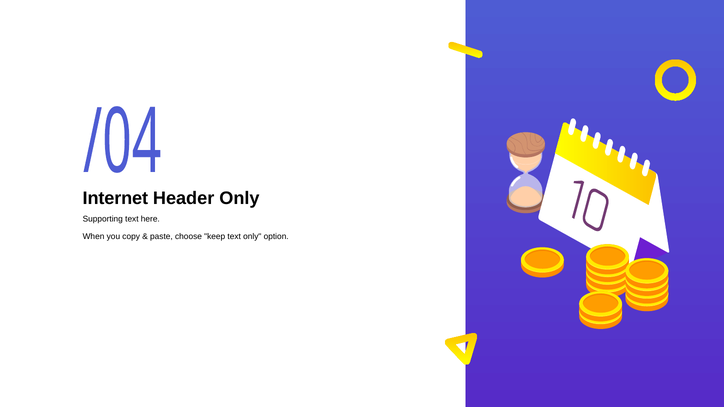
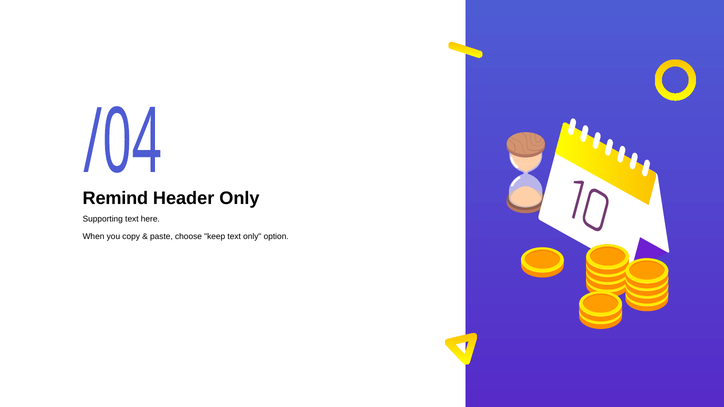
Internet: Internet -> Remind
